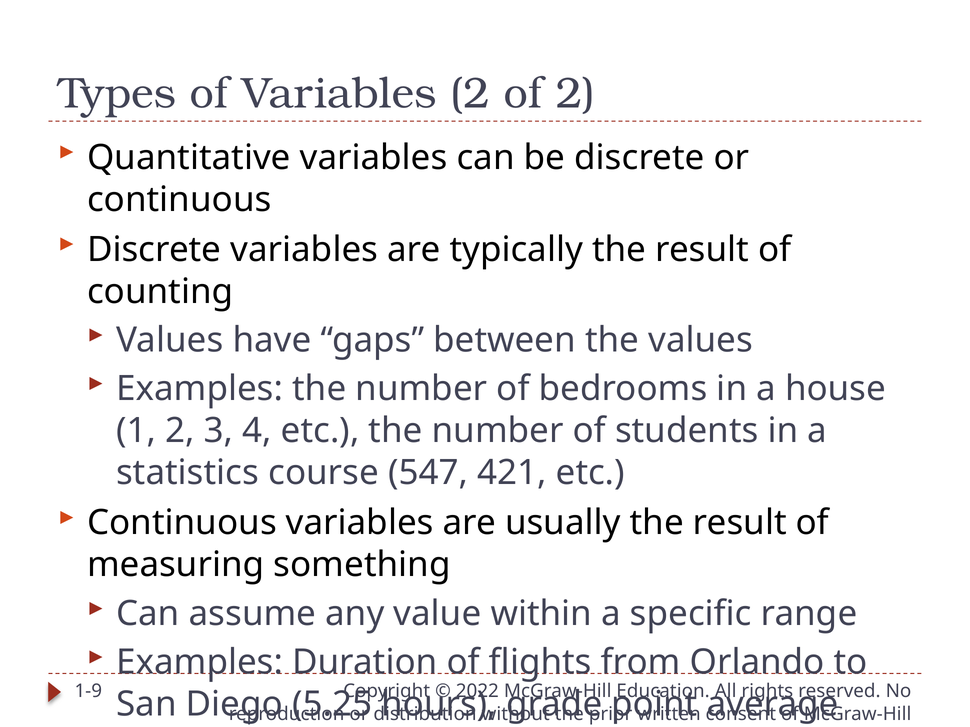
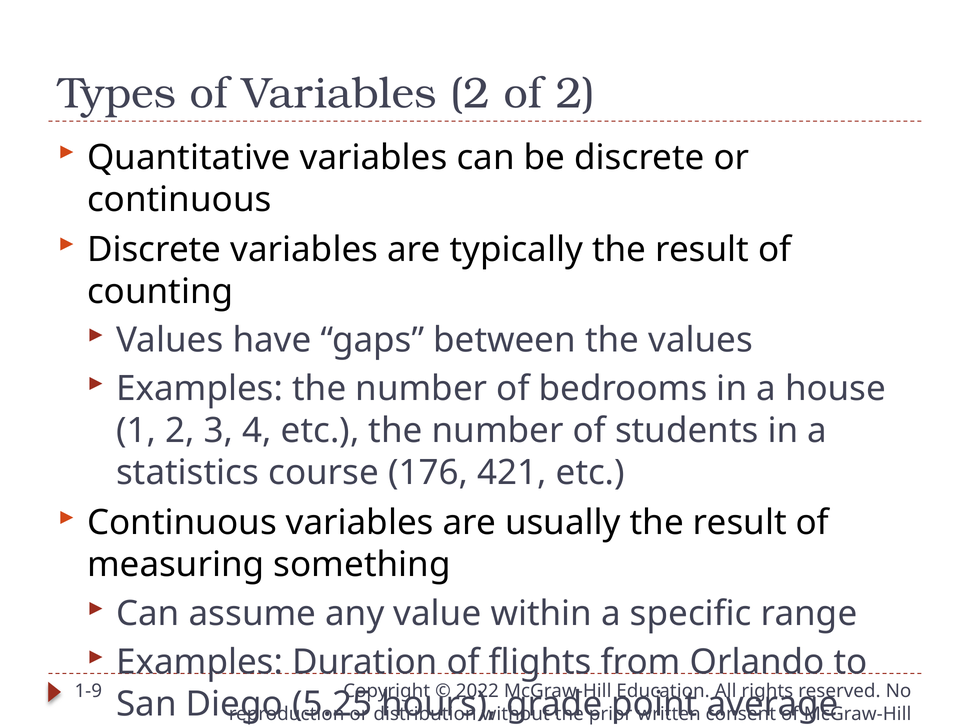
547: 547 -> 176
